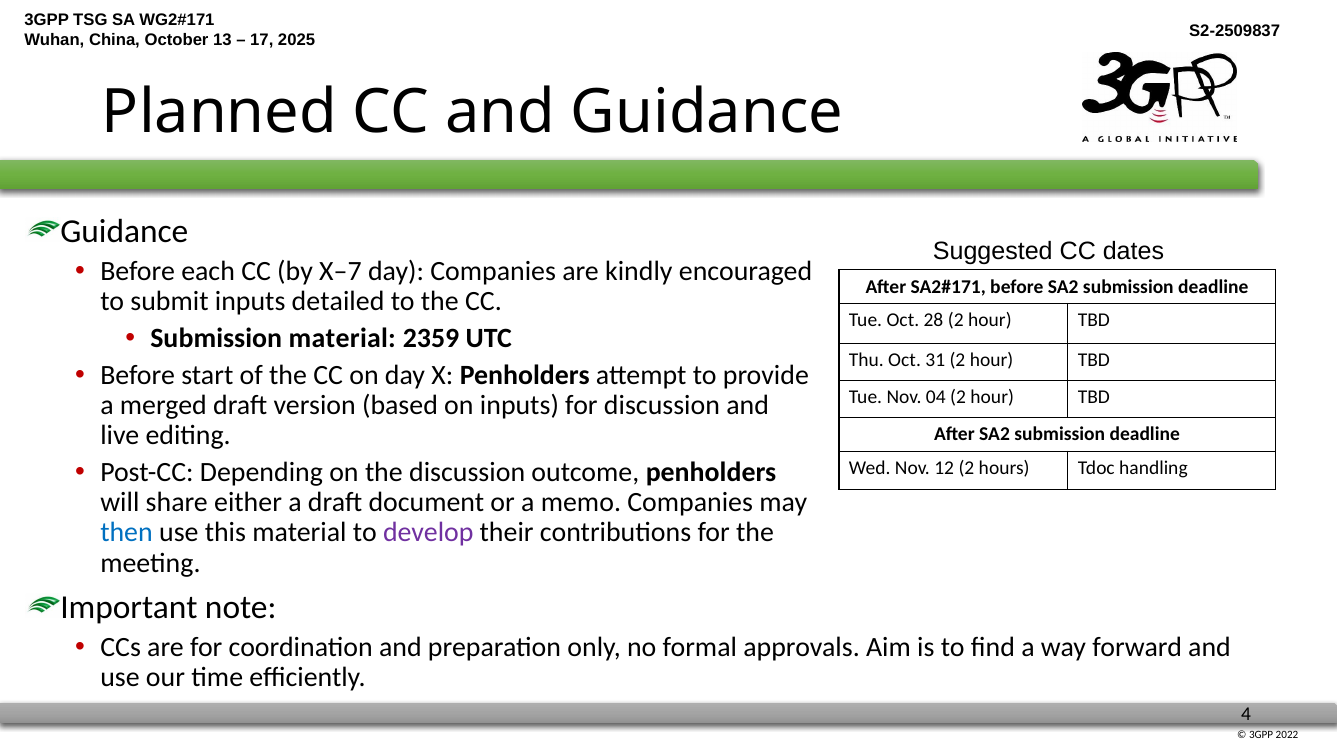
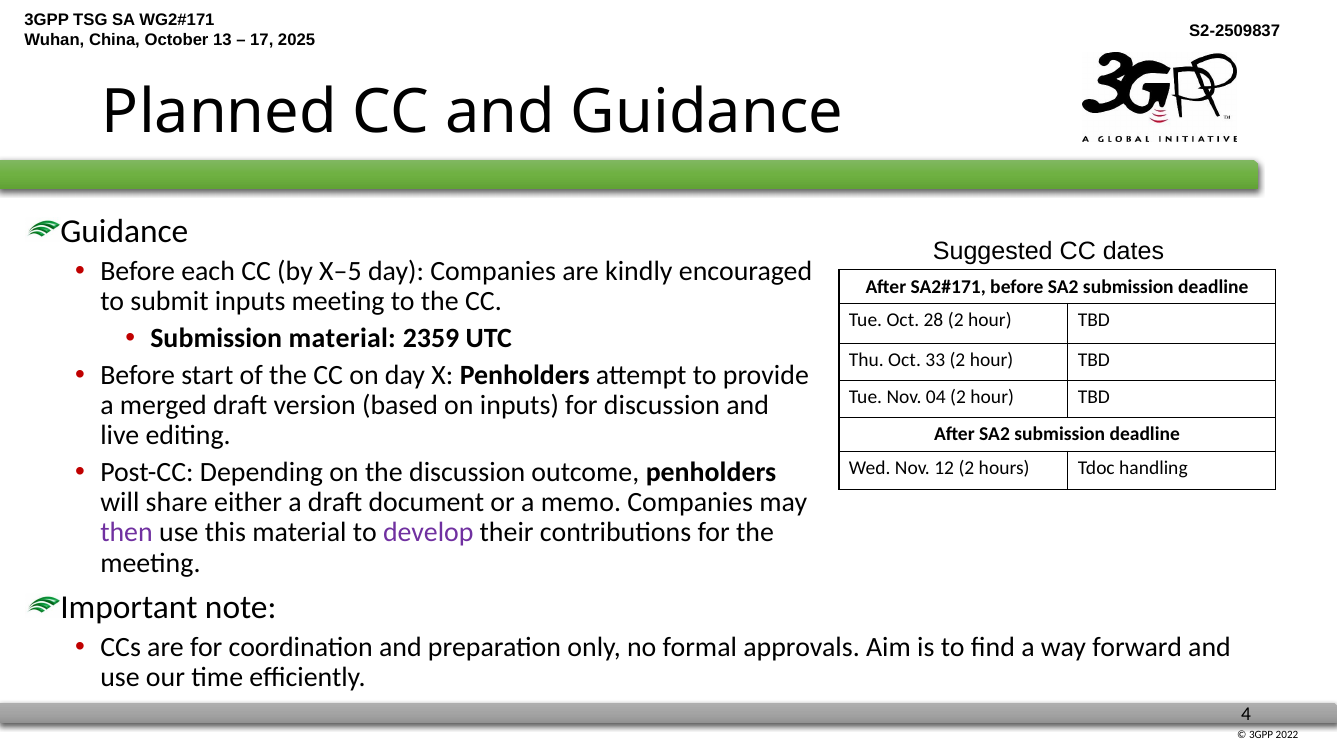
X–7: X–7 -> X–5
inputs detailed: detailed -> meeting
31: 31 -> 33
then colour: blue -> purple
